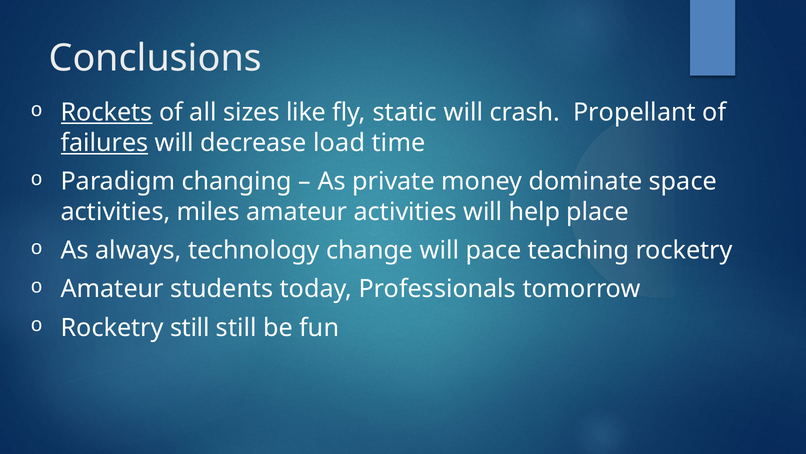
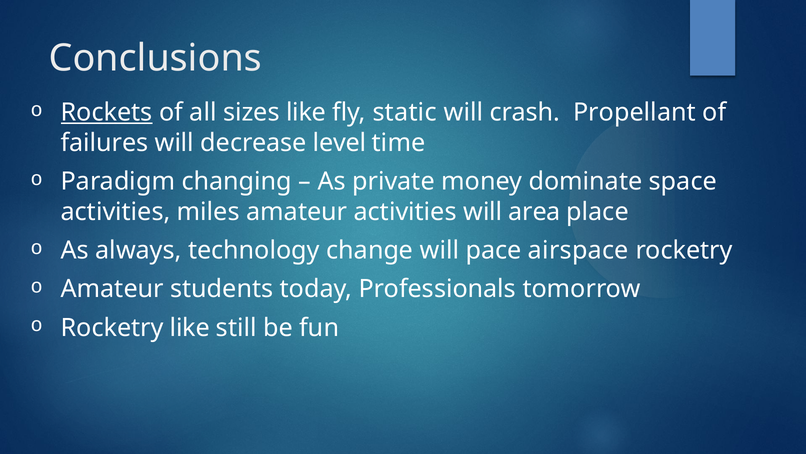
failures underline: present -> none
load: load -> level
help: help -> area
teaching: teaching -> airspace
Rocketry still: still -> like
